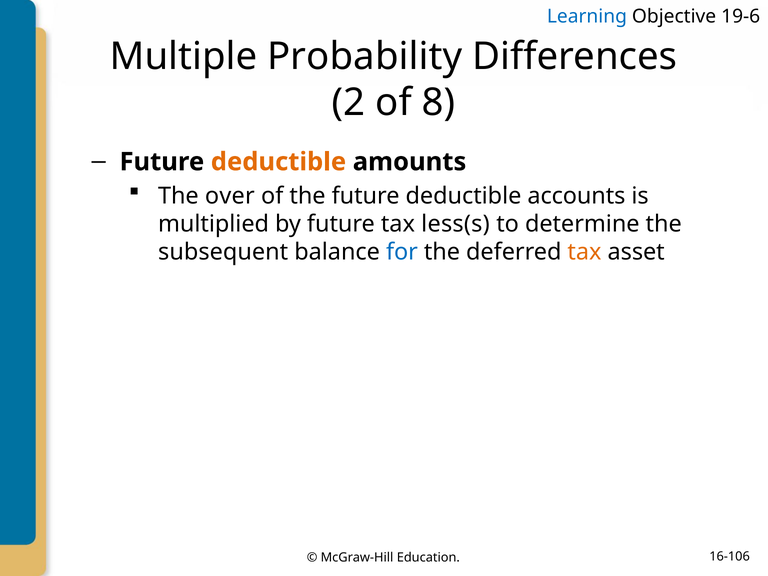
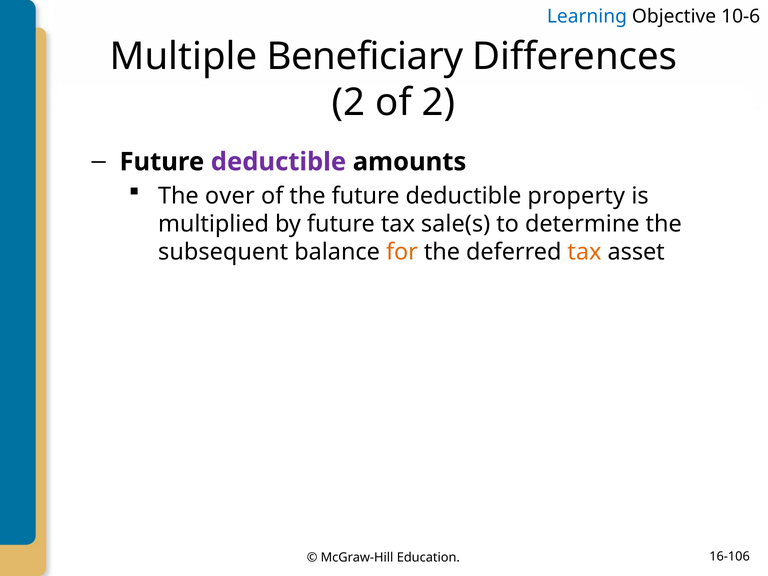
19-6: 19-6 -> 10-6
Probability: Probability -> Beneficiary
of 8: 8 -> 2
deductible at (278, 162) colour: orange -> purple
accounts: accounts -> property
less(s: less(s -> sale(s
for colour: blue -> orange
